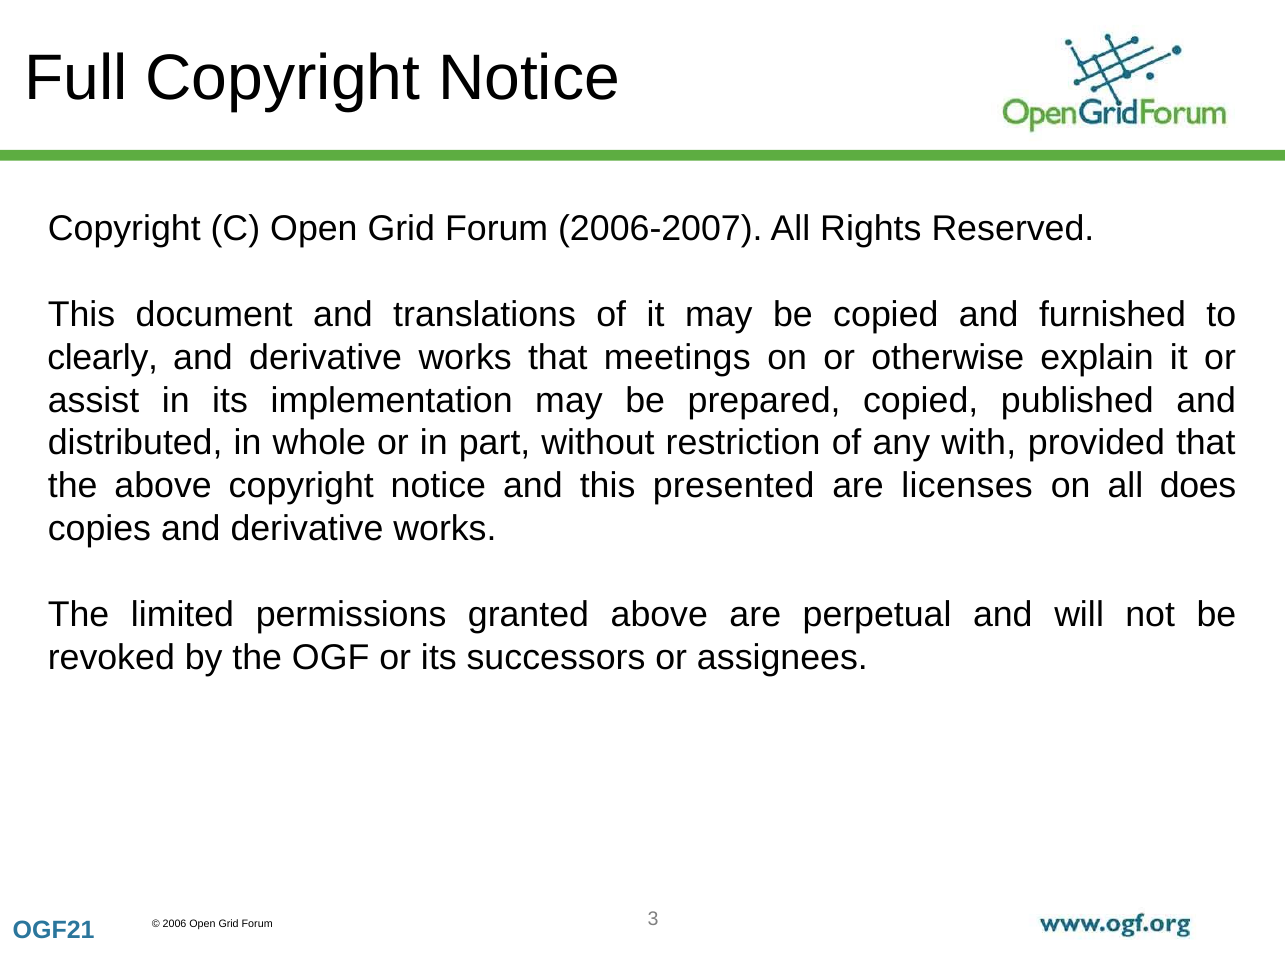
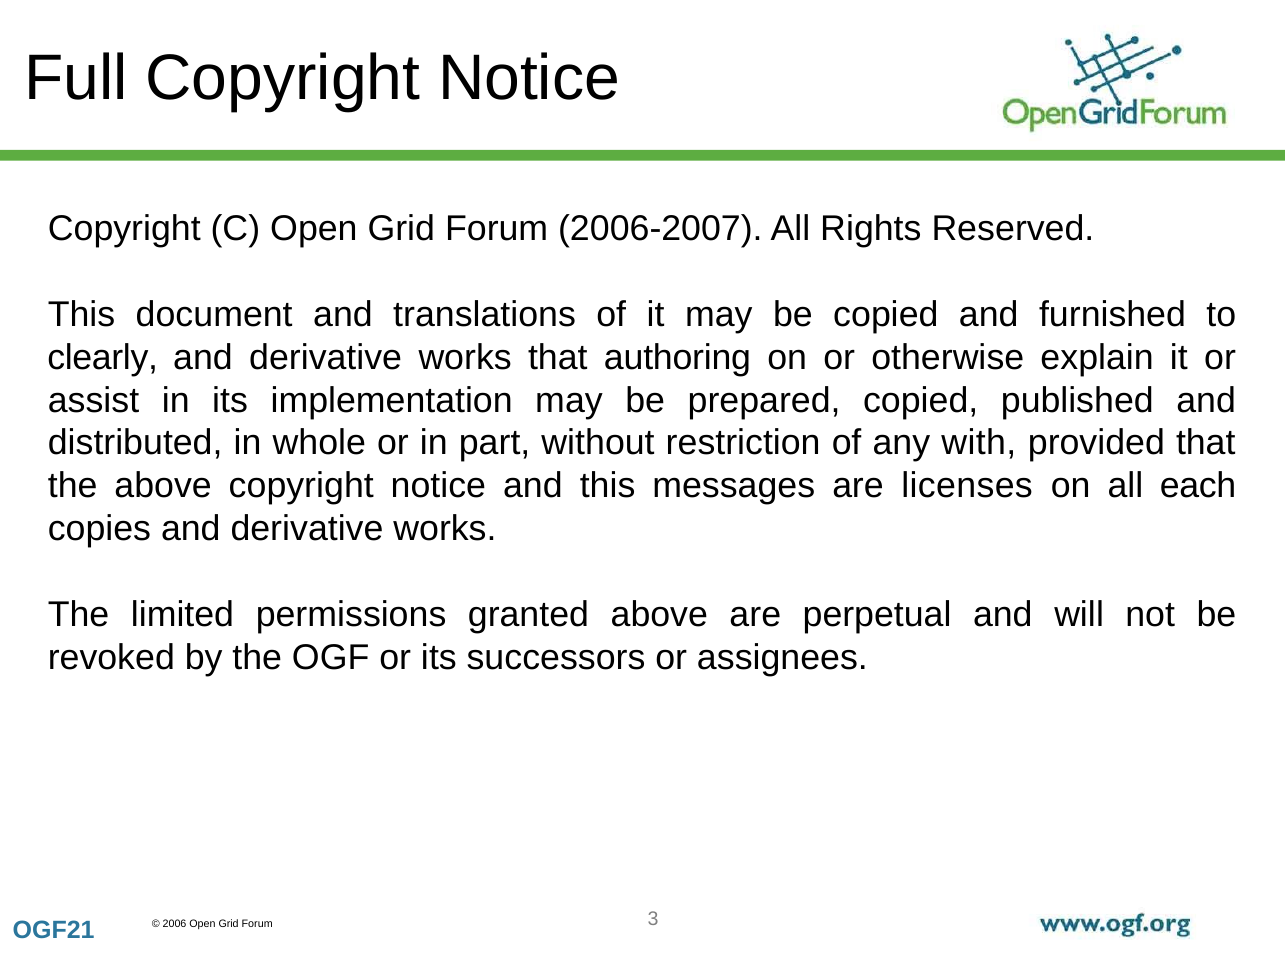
meetings: meetings -> authoring
presented: presented -> messages
does: does -> each
